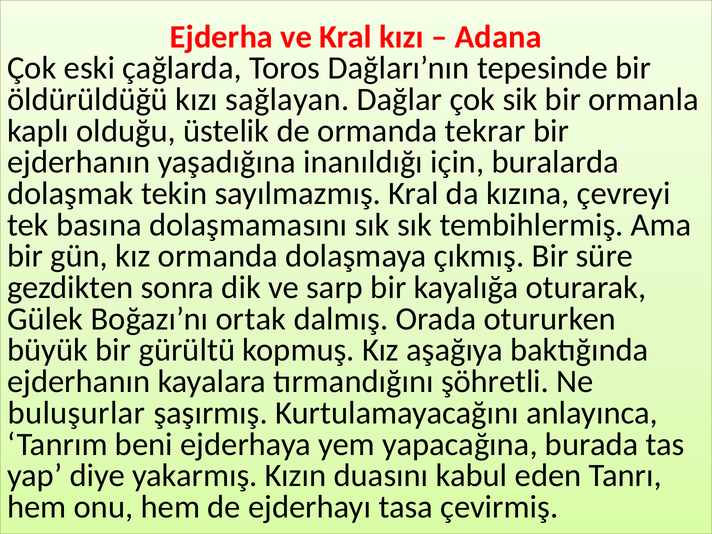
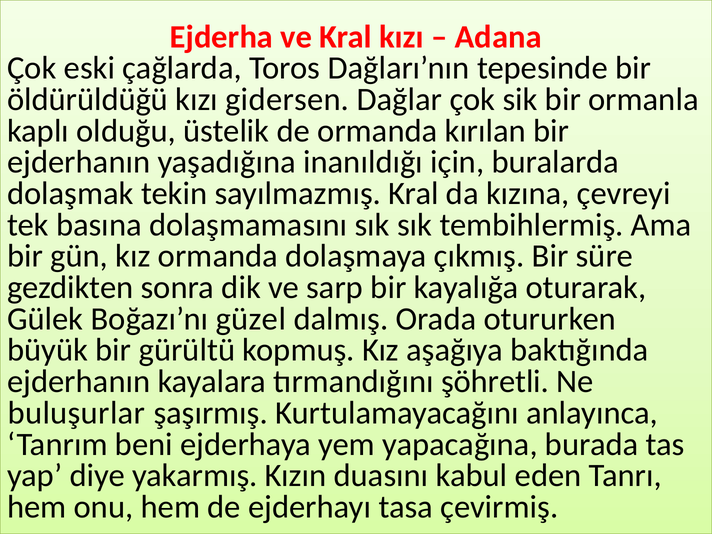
sağlayan: sağlayan -> gidersen
tekrar: tekrar -> kırılan
ortak: ortak -> güzel
